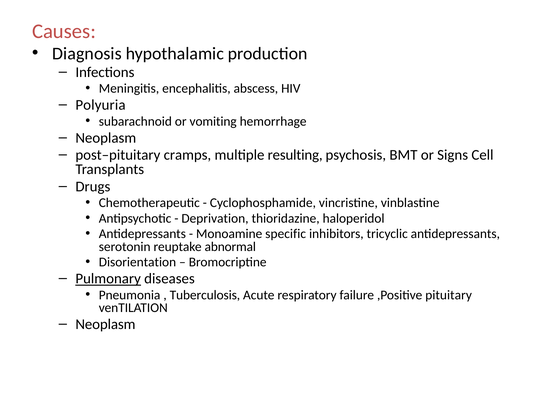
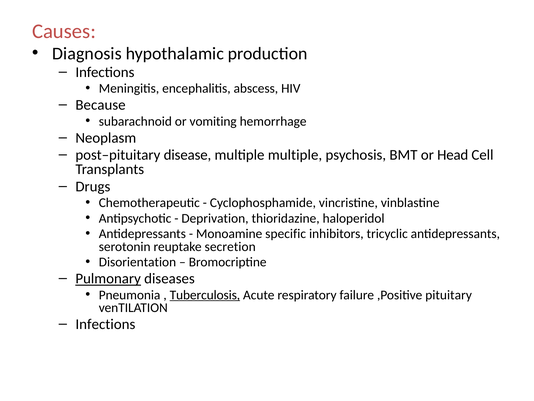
Polyuria: Polyuria -> Because
cramps: cramps -> disease
multiple resulting: resulting -> multiple
Signs: Signs -> Head
abnormal: abnormal -> secretion
Tuberculosis underline: none -> present
Neoplasm at (105, 324): Neoplasm -> Infections
